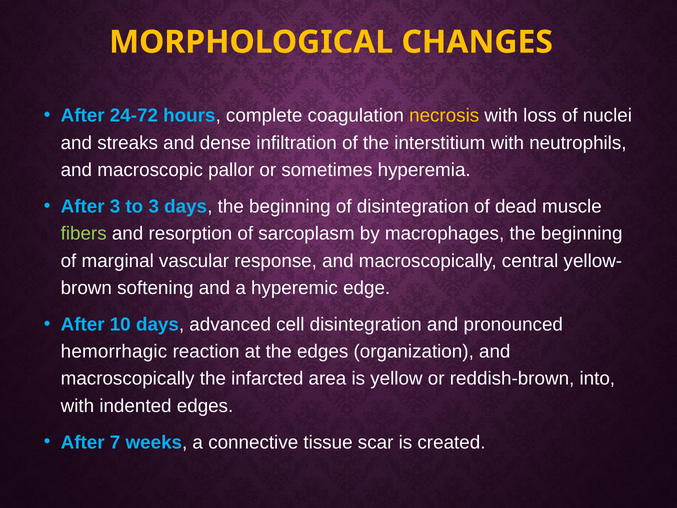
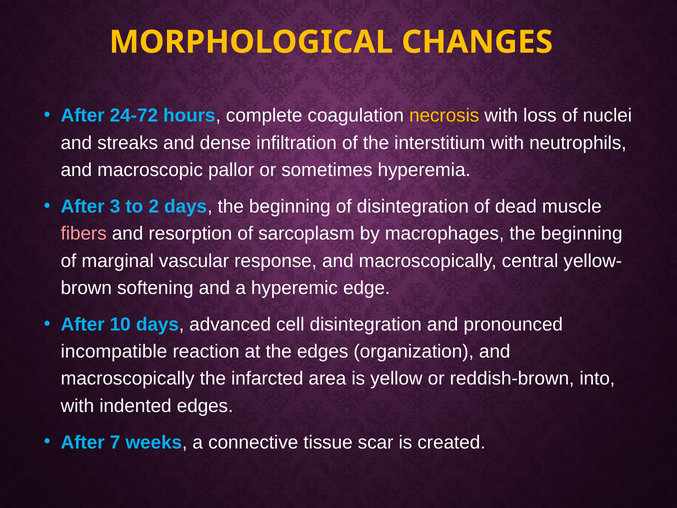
to 3: 3 -> 2
fibers colour: light green -> pink
hemorrhagic: hemorrhagic -> incompatible
